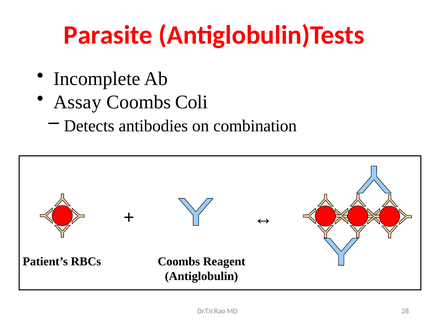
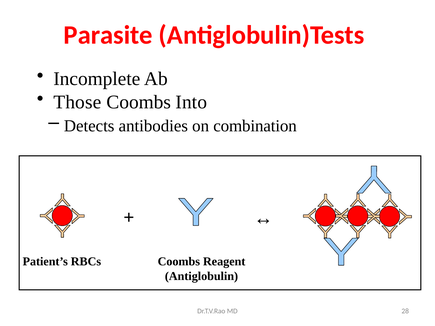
Assay: Assay -> Those
Coli: Coli -> Into
